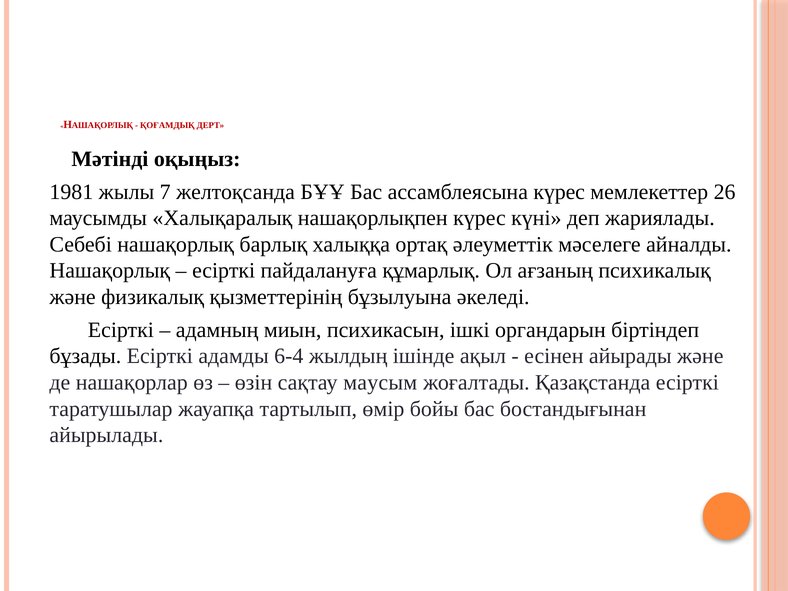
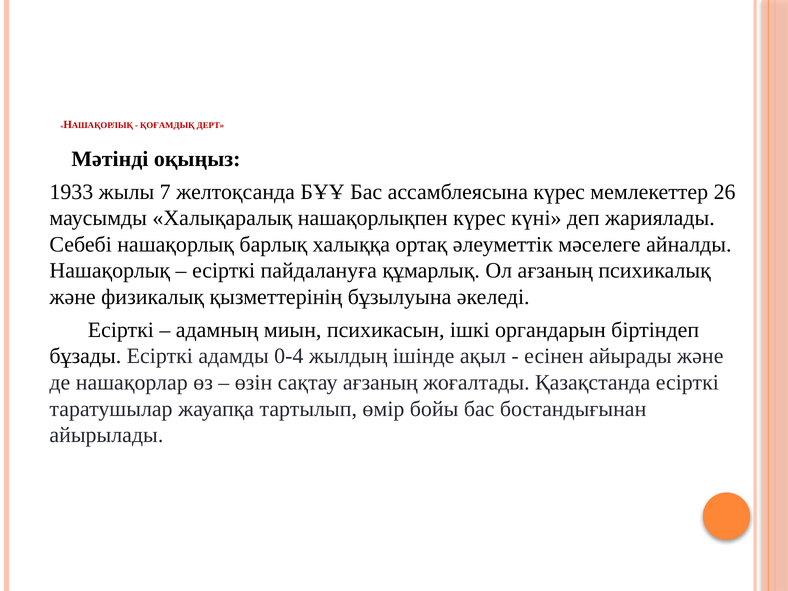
1981: 1981 -> 1933
6-4: 6-4 -> 0-4
сақтау маусым: маусым -> ағзаның
